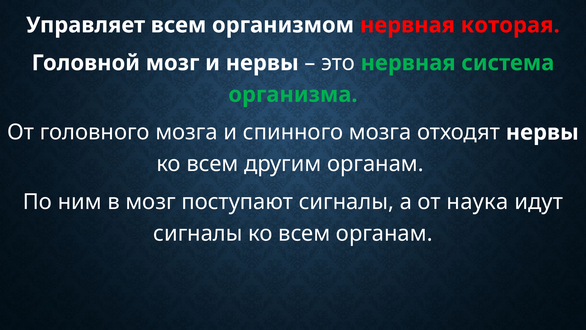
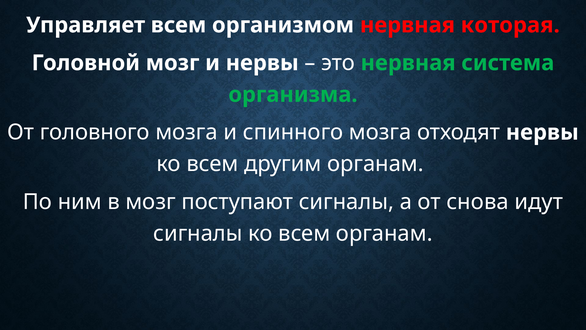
наука: наука -> снова
